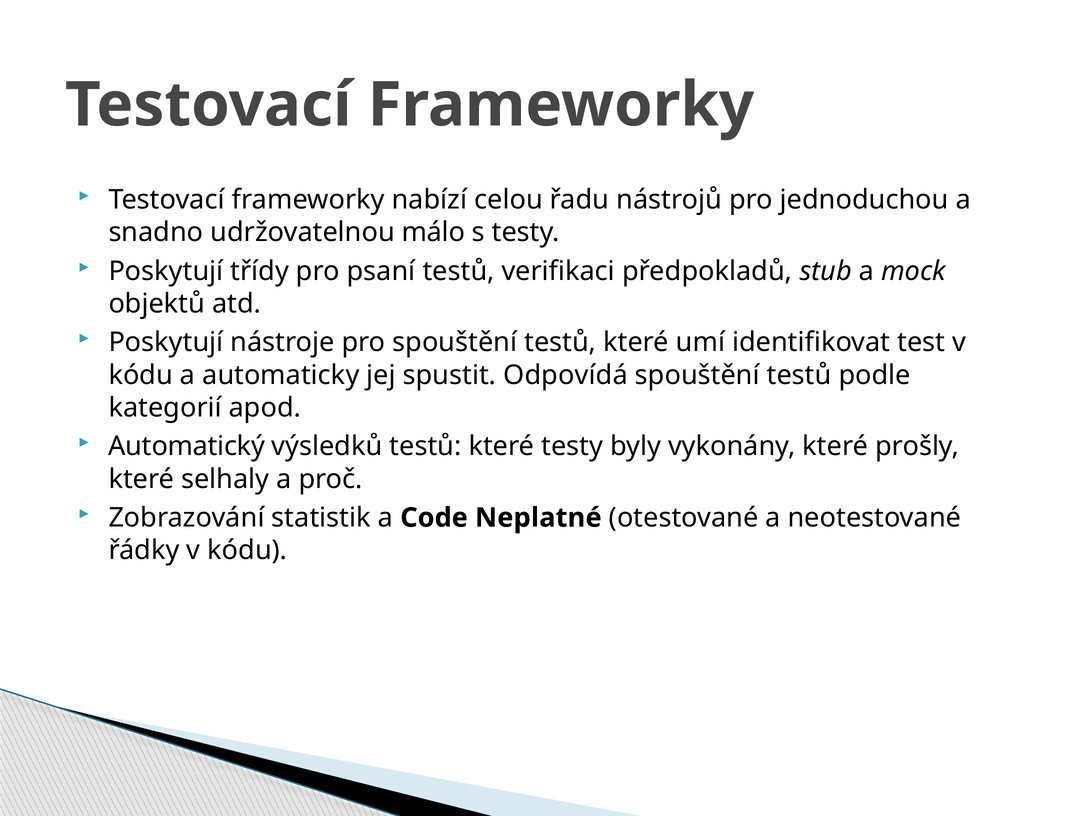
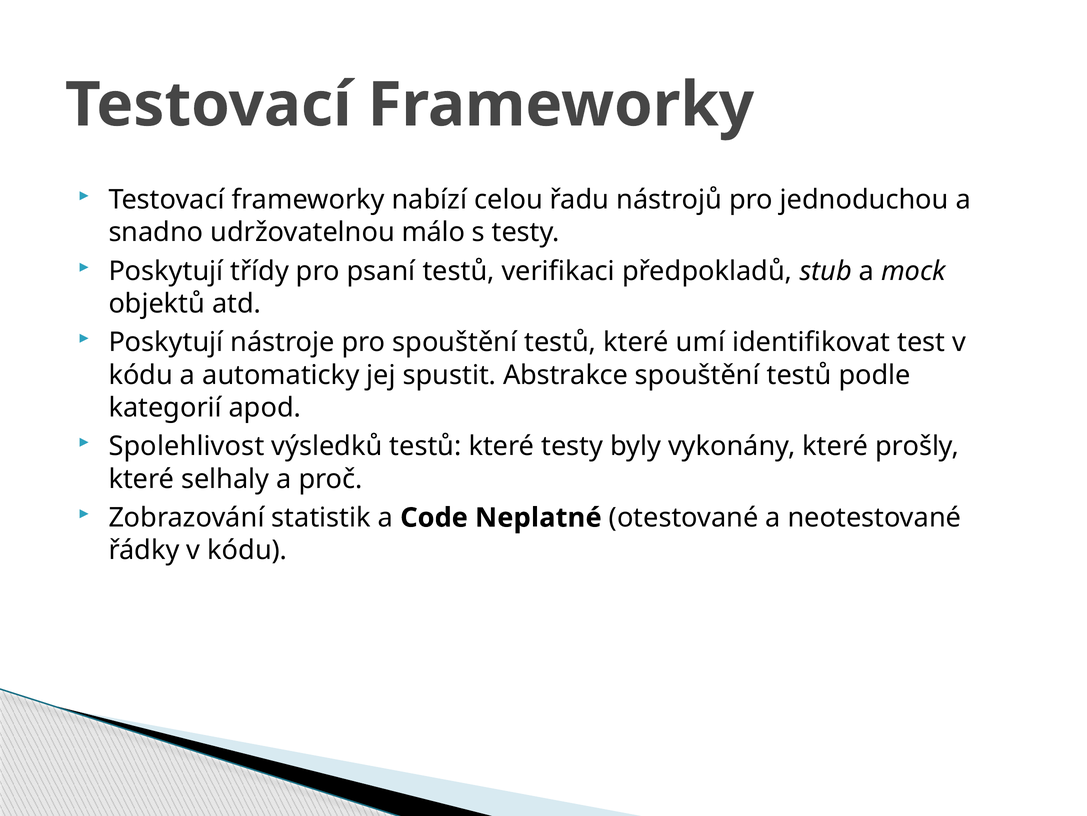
Odpovídá: Odpovídá -> Abstrakce
Automatický: Automatický -> Spolehlivost
